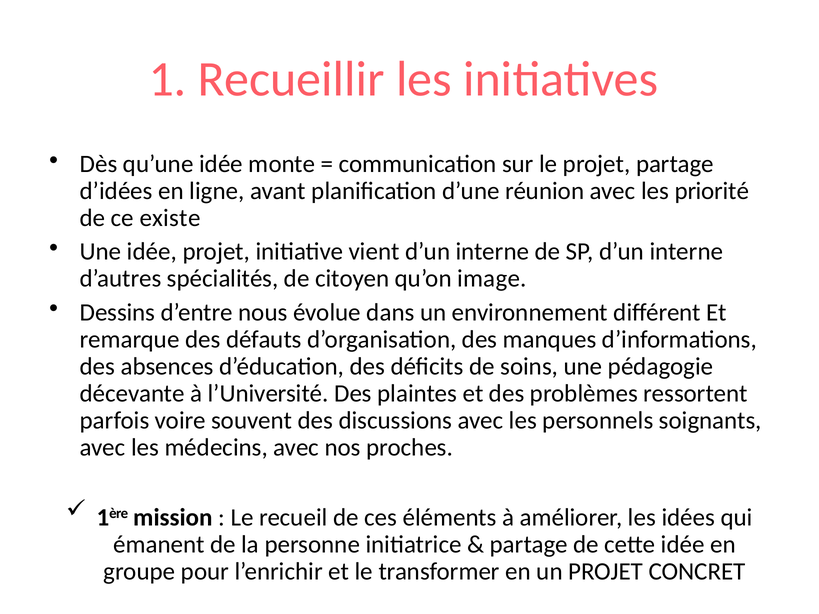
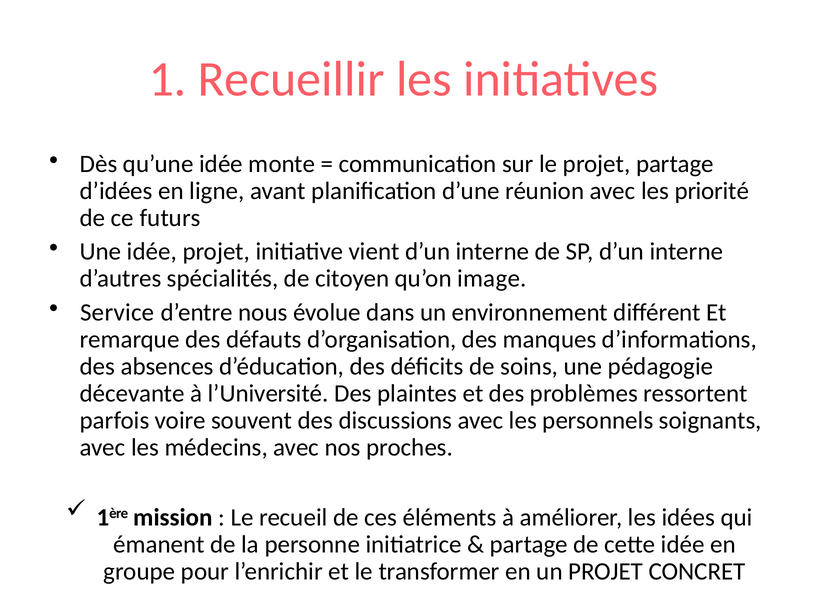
existe: existe -> futurs
Dessins: Dessins -> Service
